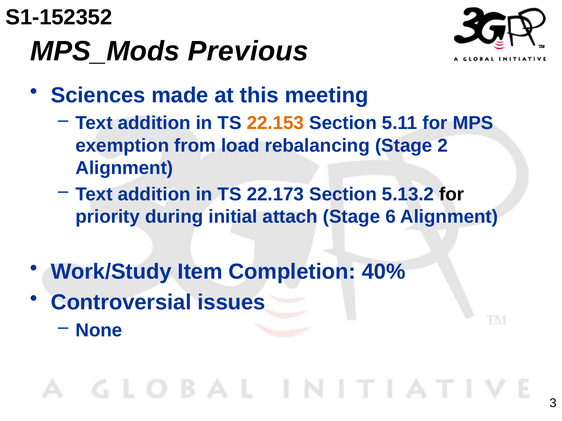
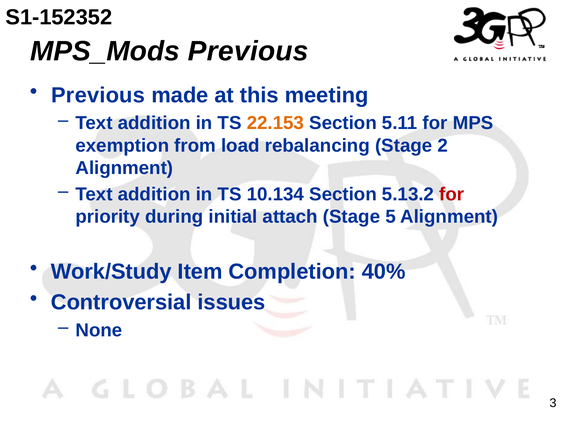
Sciences at (98, 95): Sciences -> Previous
22.173: 22.173 -> 10.134
for at (452, 194) colour: black -> red
6: 6 -> 5
